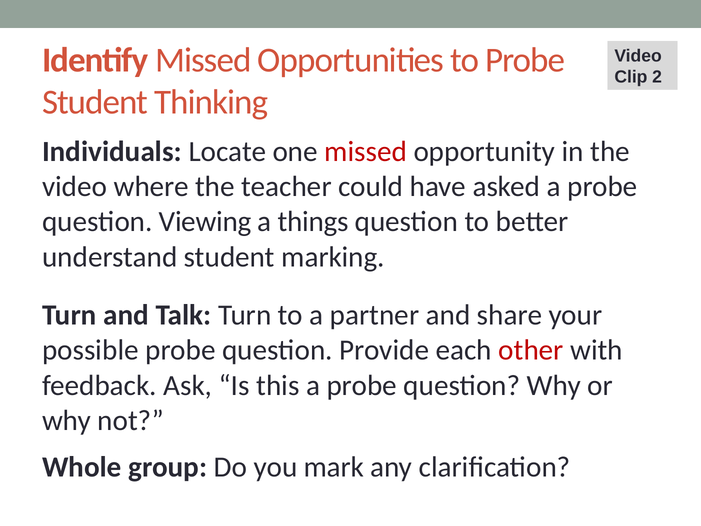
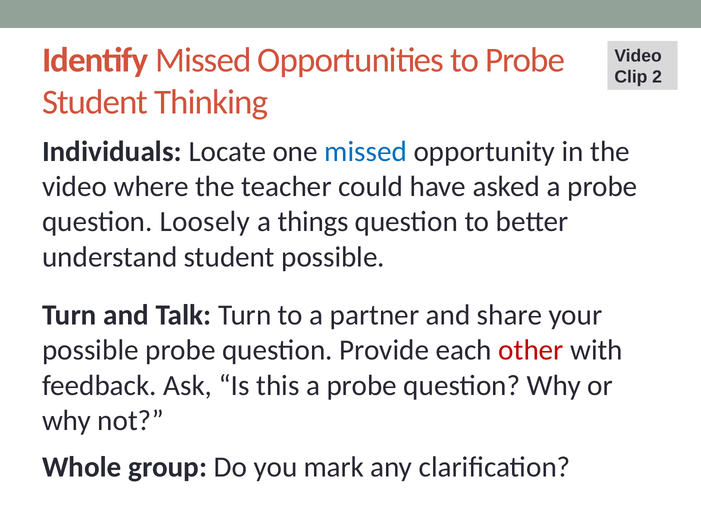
missed at (366, 152) colour: red -> blue
Viewing: Viewing -> Loosely
student marking: marking -> possible
